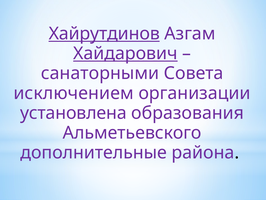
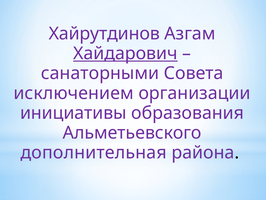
Хайрутдинов underline: present -> none
установлена: установлена -> инициативы
дополнительные: дополнительные -> дополнительная
